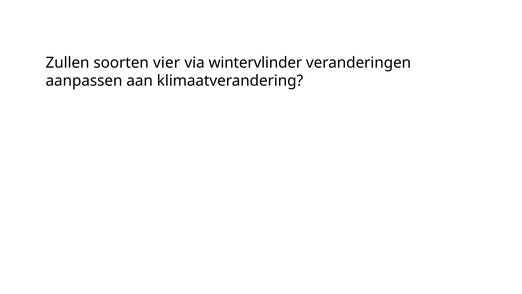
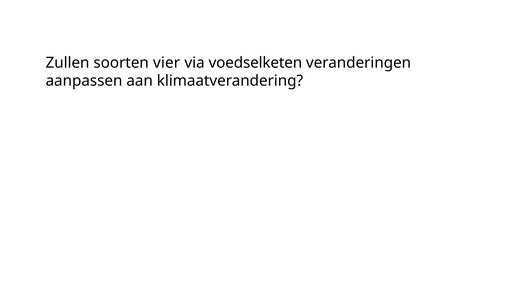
wintervlinder: wintervlinder -> voedselketen
